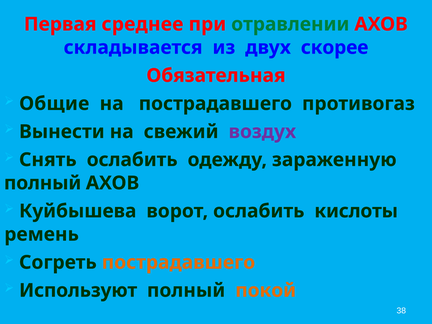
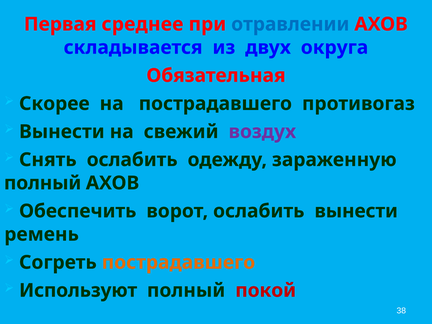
отравлении colour: green -> blue
скорее: скорее -> округа
Общие: Общие -> Скорее
Куйбышева: Куйбышева -> Обеспечить
ослабить кислоты: кислоты -> вынести
покой colour: orange -> red
